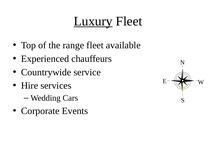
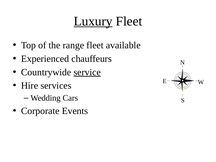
service underline: none -> present
